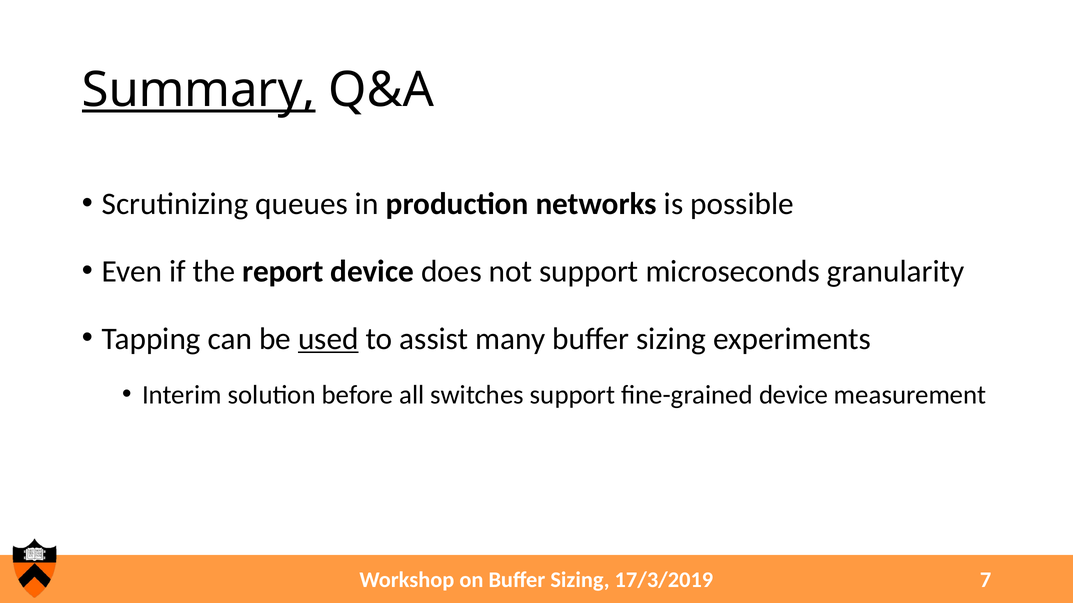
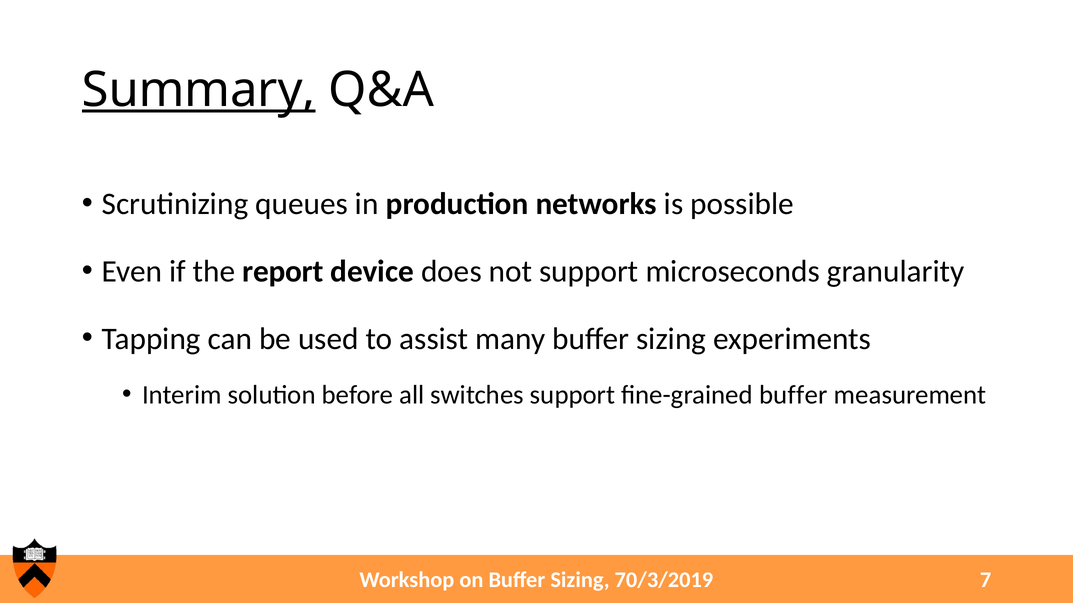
used underline: present -> none
fine-grained device: device -> buffer
17/3/2019: 17/3/2019 -> 70/3/2019
